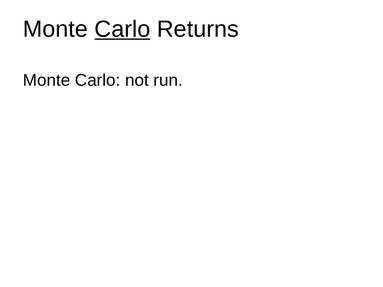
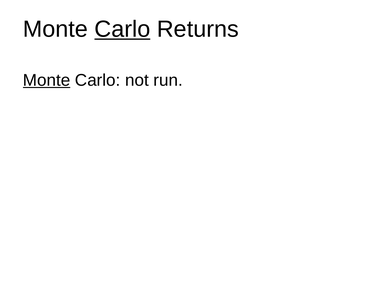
Monte at (47, 80) underline: none -> present
